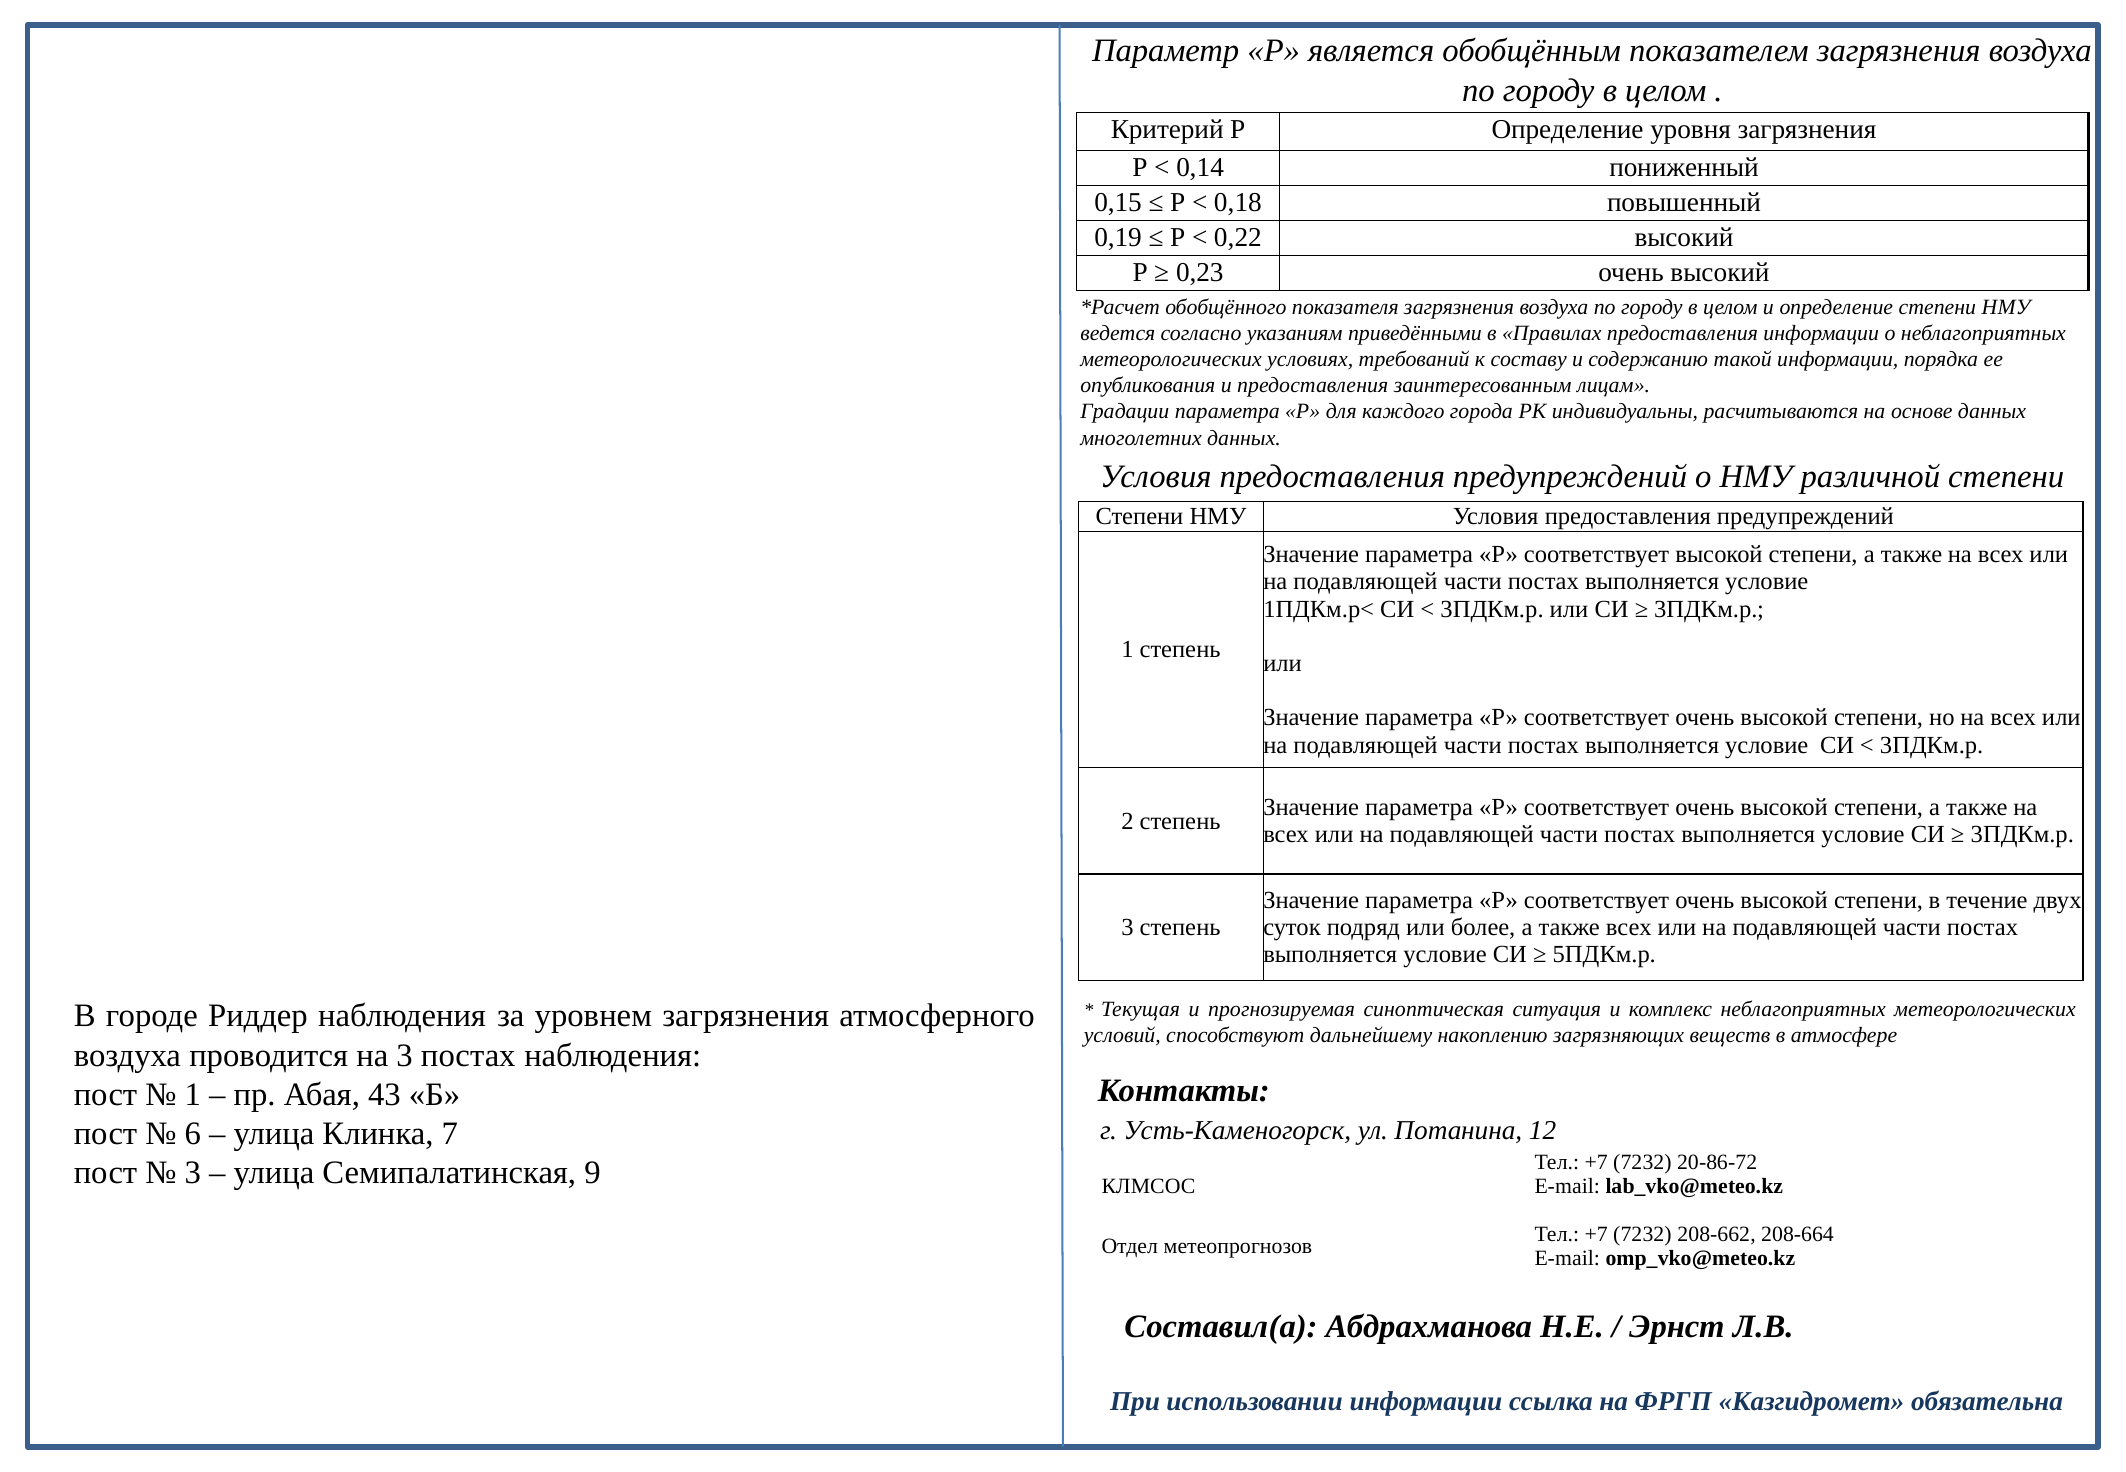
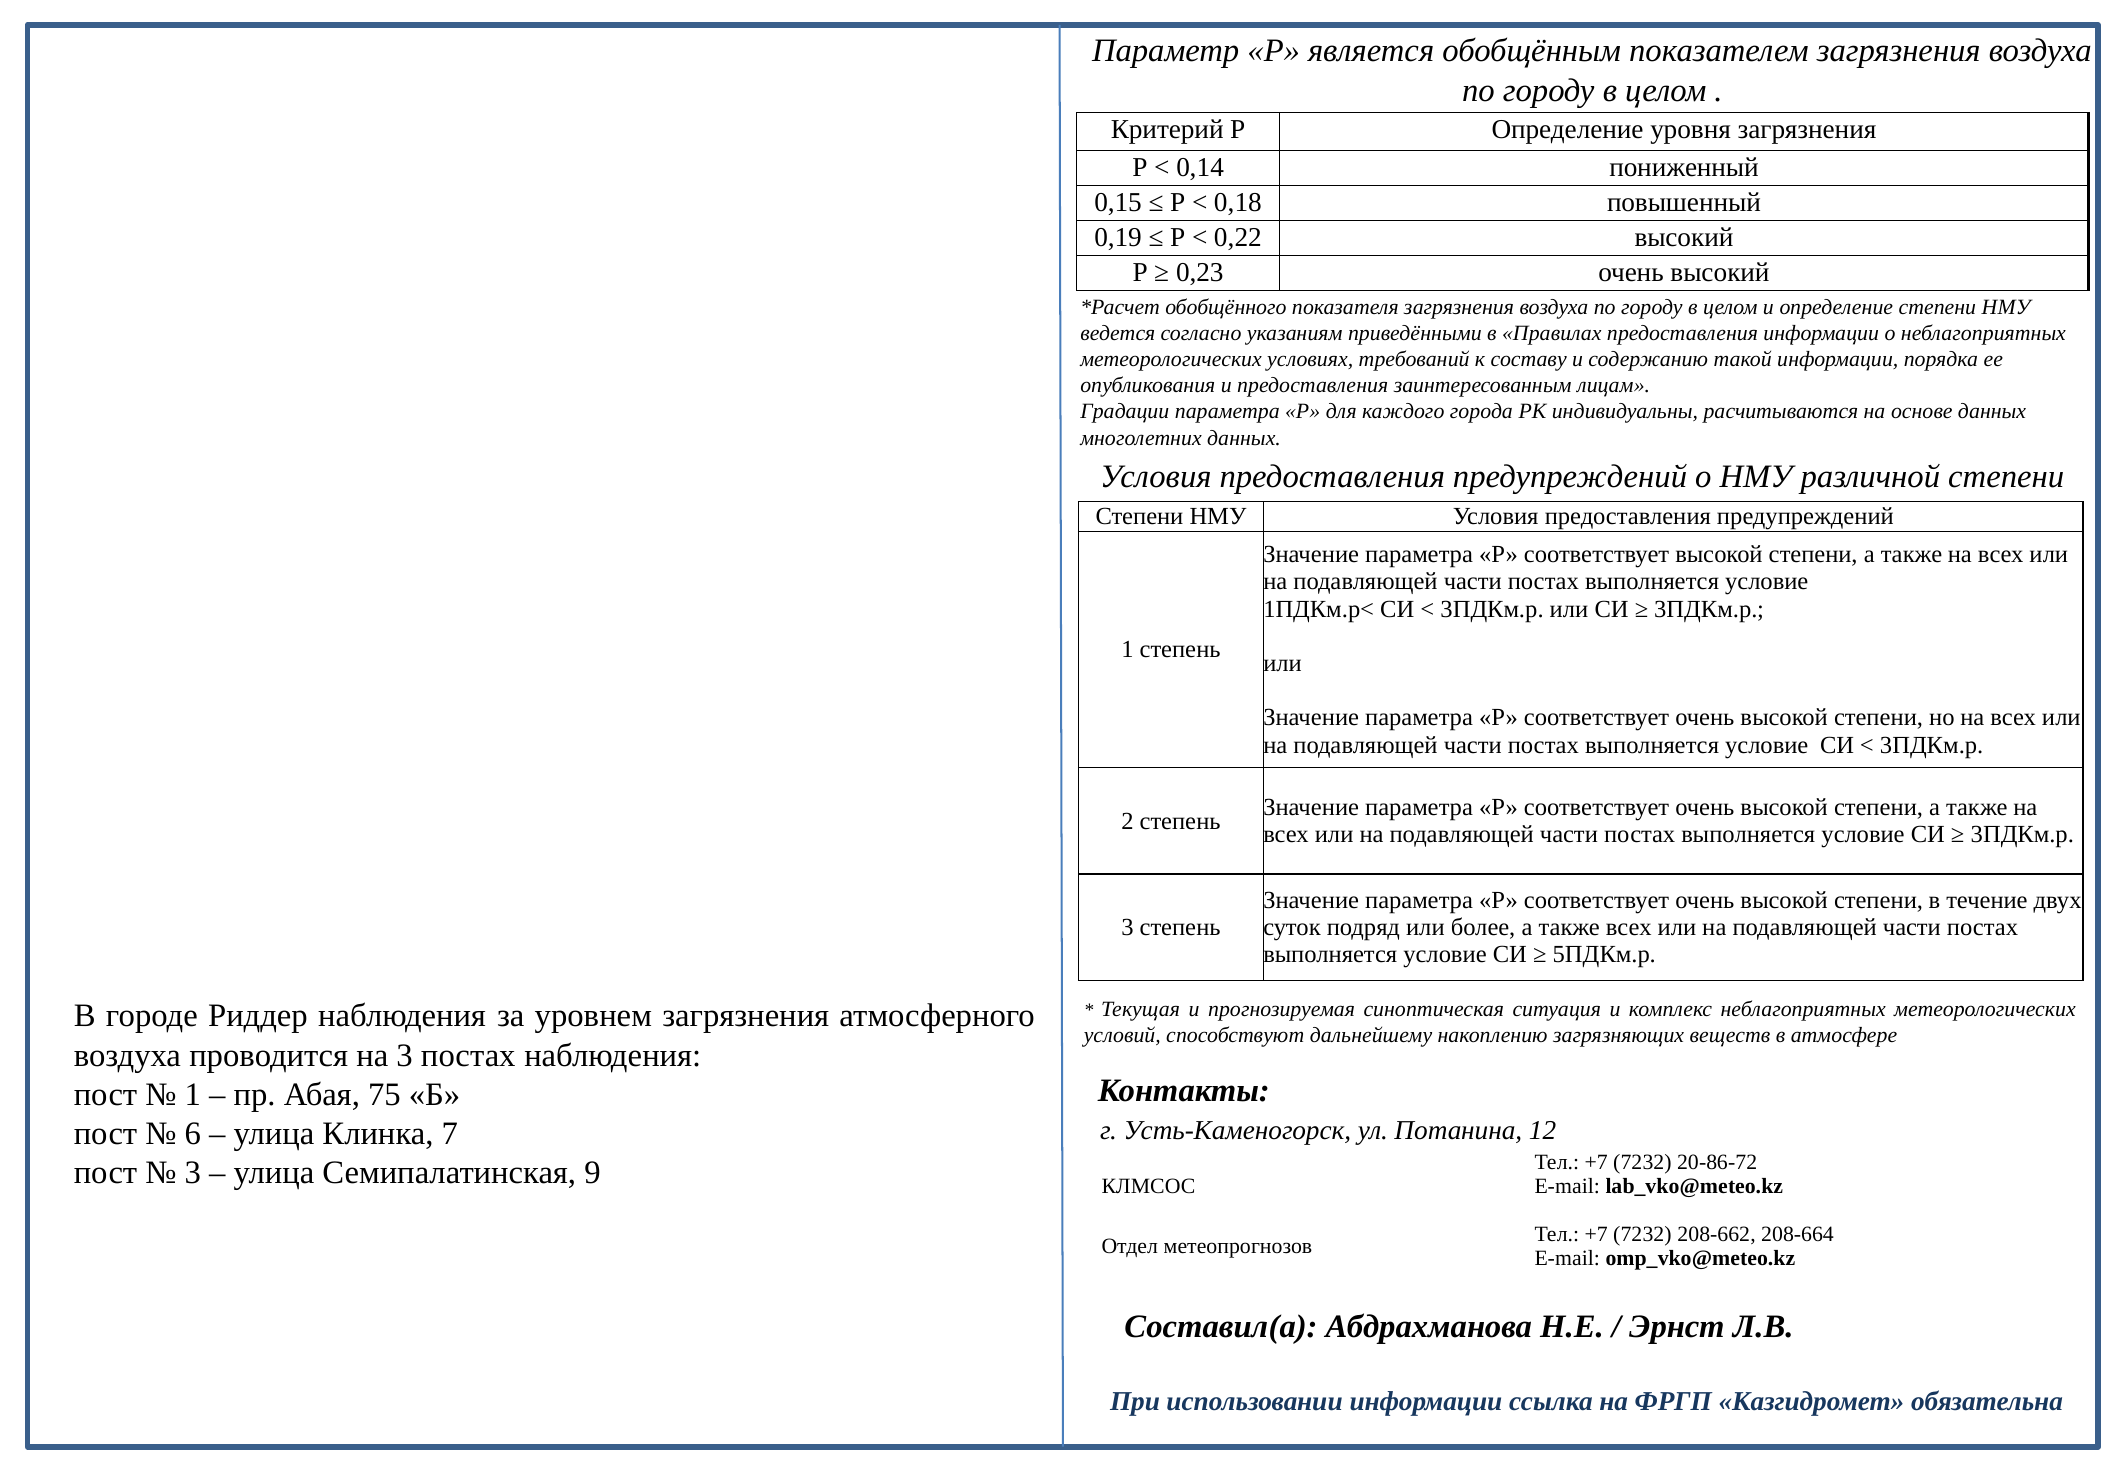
43: 43 -> 75
